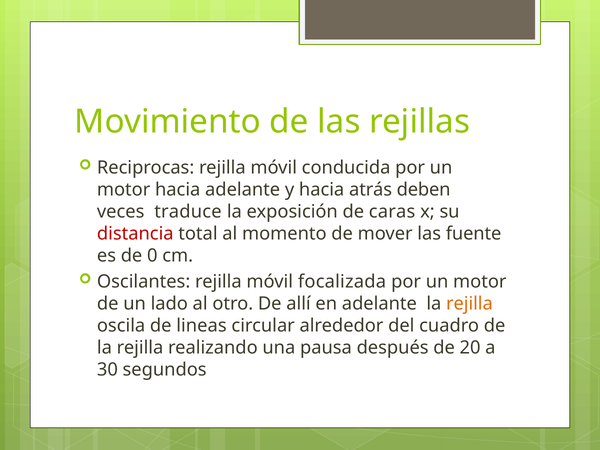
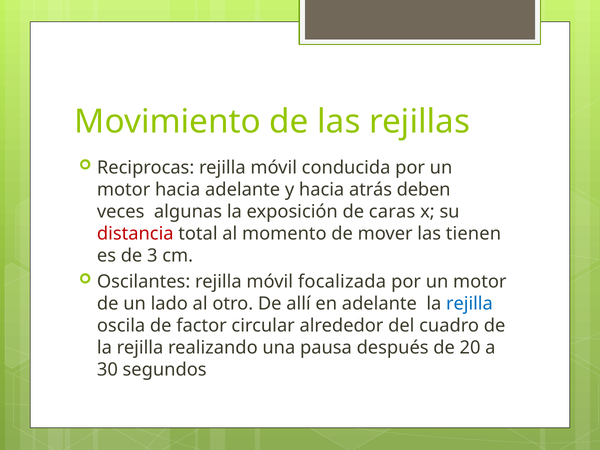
traduce: traduce -> algunas
fuente: fuente -> tienen
0: 0 -> 3
rejilla at (469, 304) colour: orange -> blue
lineas: lineas -> factor
